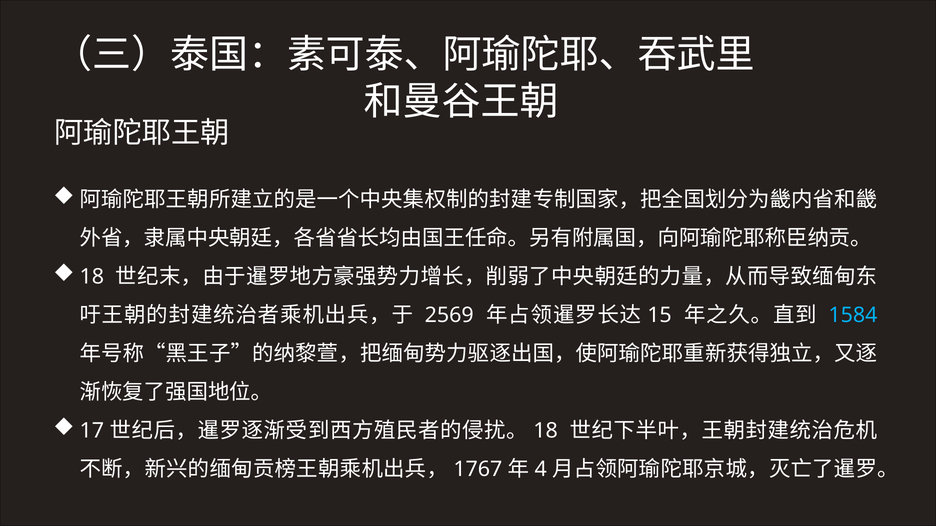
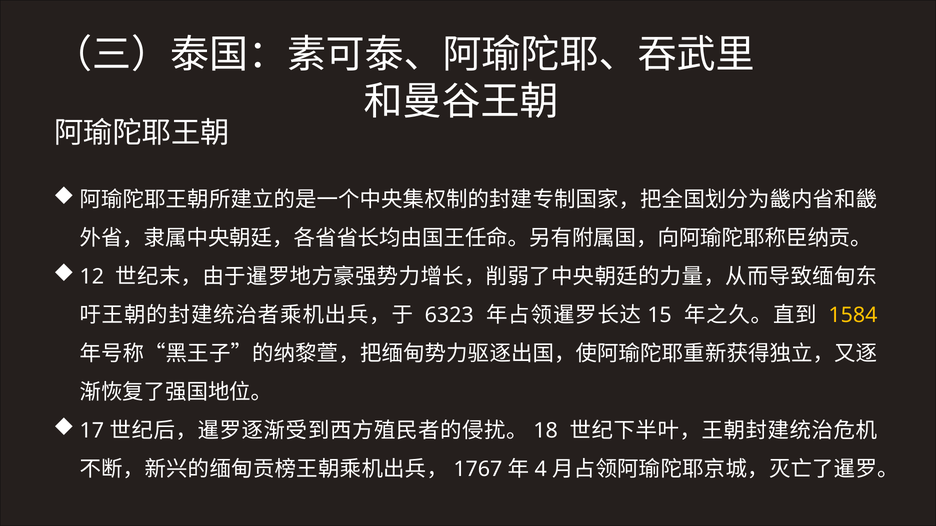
18 at (92, 277): 18 -> 12
2569: 2569 -> 6323
1584 colour: light blue -> yellow
